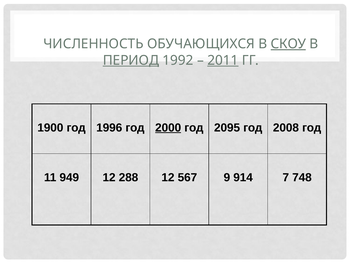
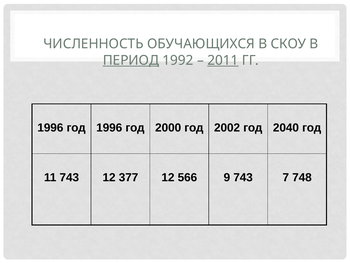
СКОУ underline: present -> none
1900 at (50, 127): 1900 -> 1996
2000 underline: present -> none
2095: 2095 -> 2002
2008: 2008 -> 2040
11 949: 949 -> 743
288: 288 -> 377
567: 567 -> 566
9 914: 914 -> 743
